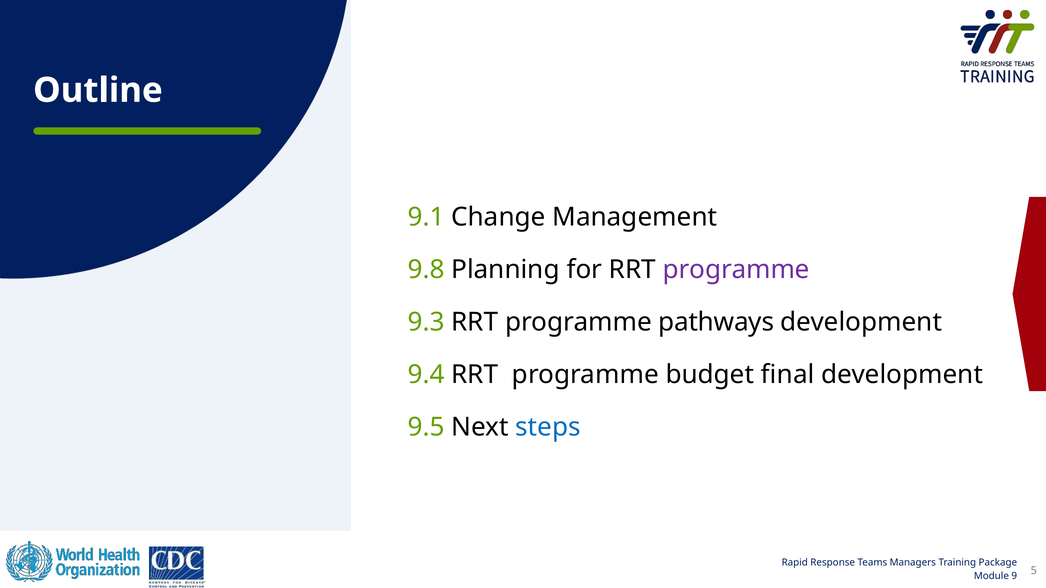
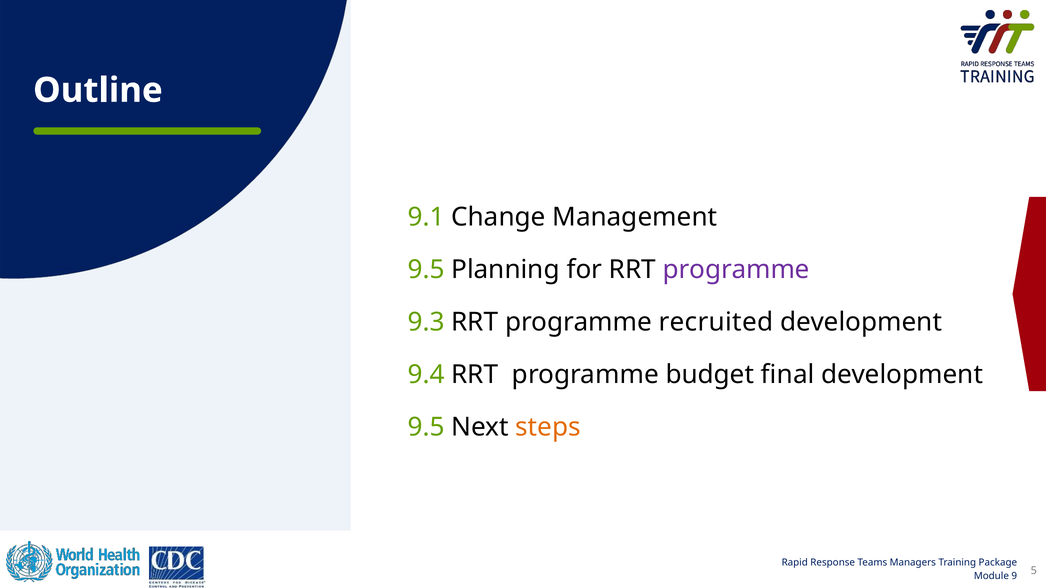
9.8 at (426, 270): 9.8 -> 9.5
pathways: pathways -> recruited
steps colour: blue -> orange
